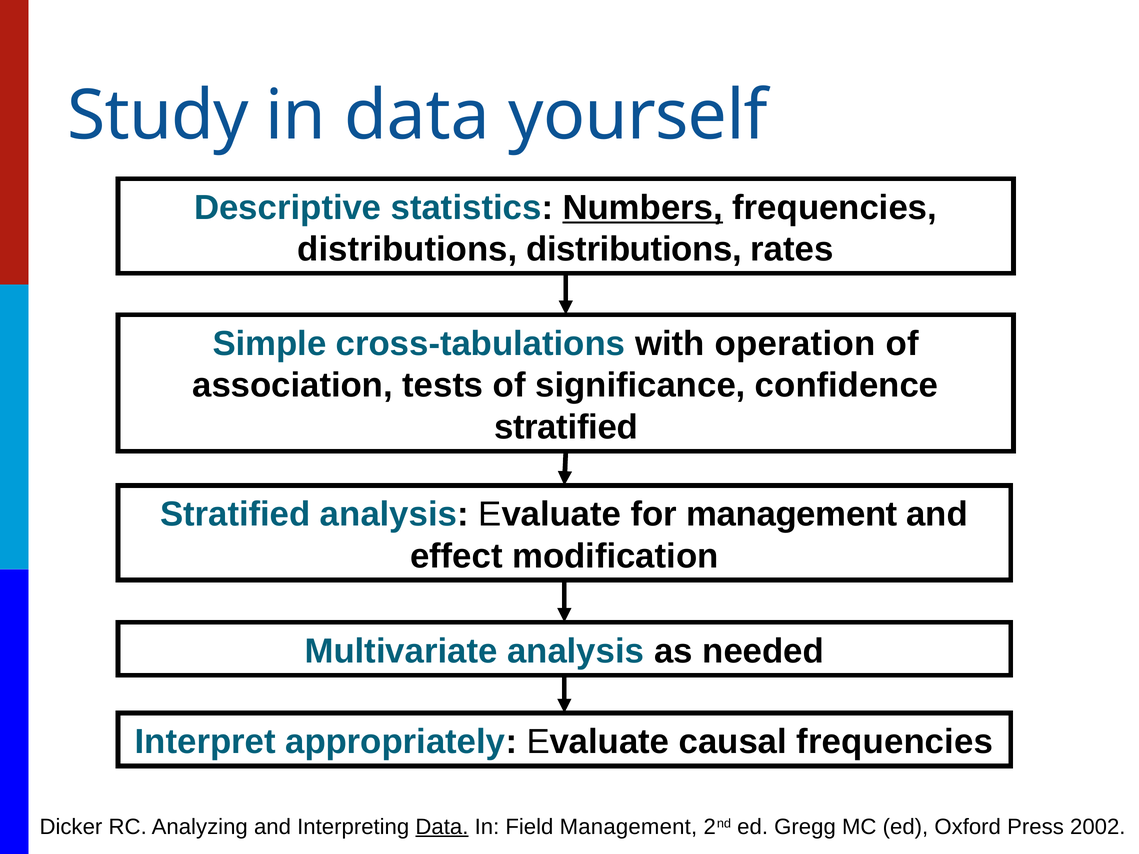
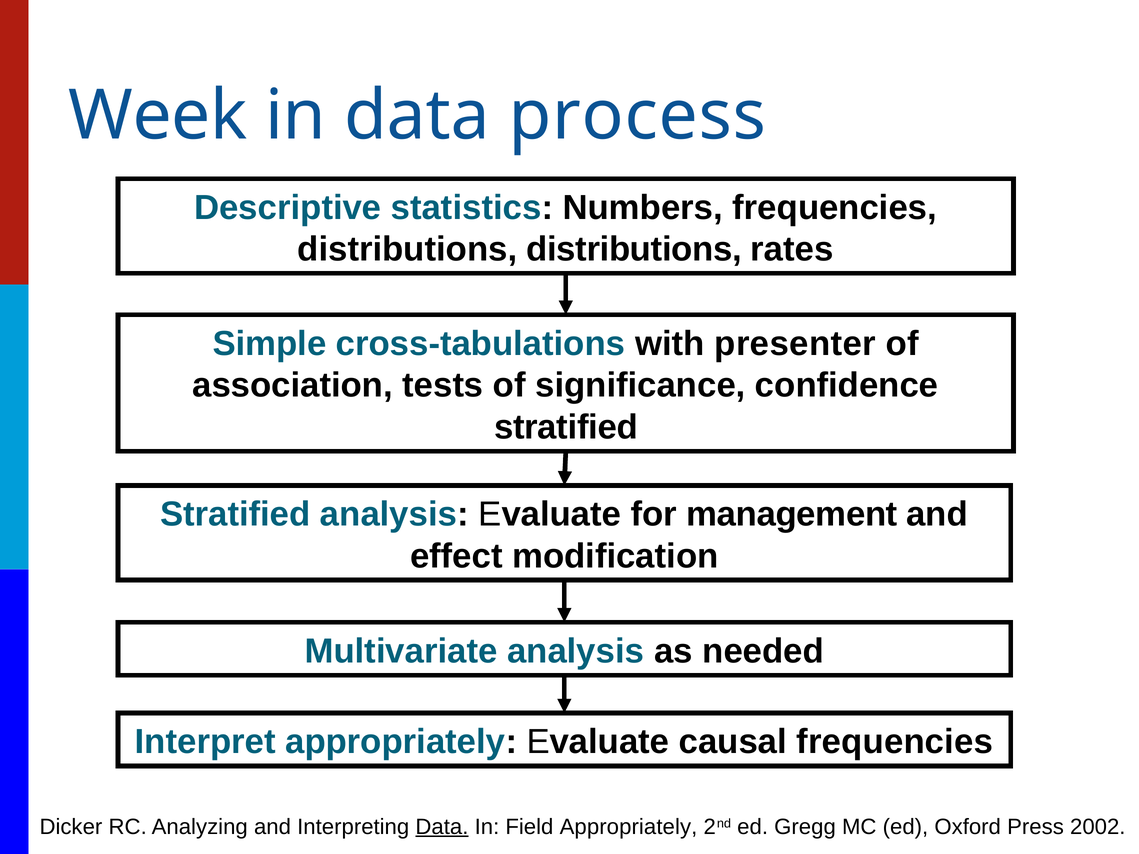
Study: Study -> Week
yourself: yourself -> process
Numbers underline: present -> none
operation: operation -> presenter
Field Management: Management -> Appropriately
